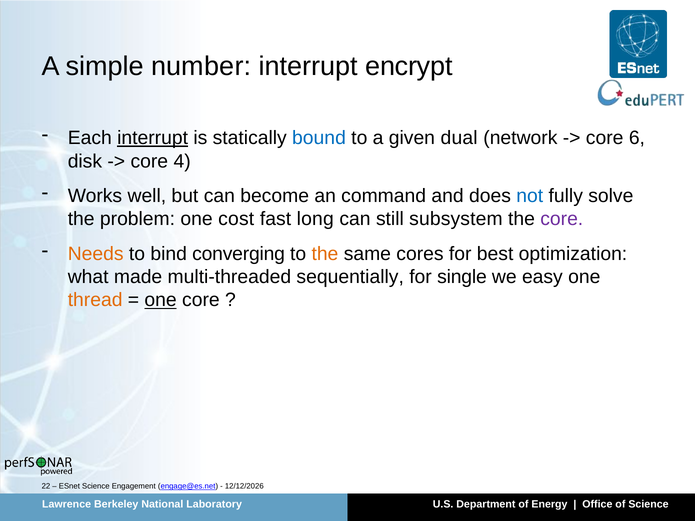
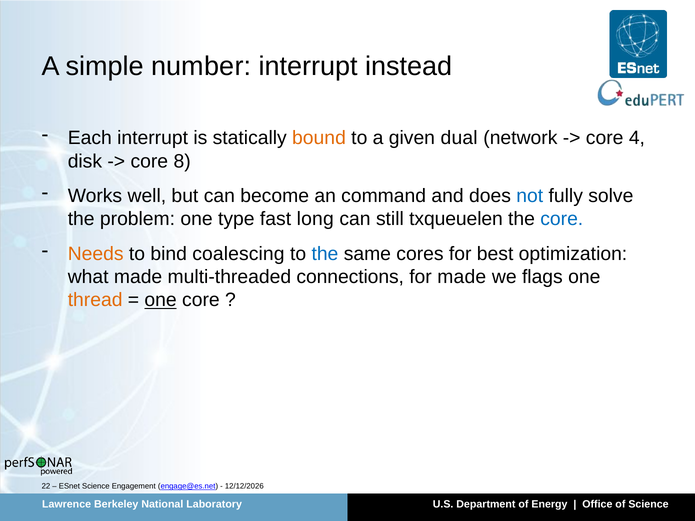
encrypt: encrypt -> instead
interrupt at (153, 138) underline: present -> none
bound colour: blue -> orange
6: 6 -> 4
4: 4 -> 8
cost: cost -> type
subsystem: subsystem -> txqueuelen
core at (562, 219) colour: purple -> blue
converging: converging -> coalescing
the at (325, 254) colour: orange -> blue
sequentially: sequentially -> connections
for single: single -> made
easy: easy -> flags
